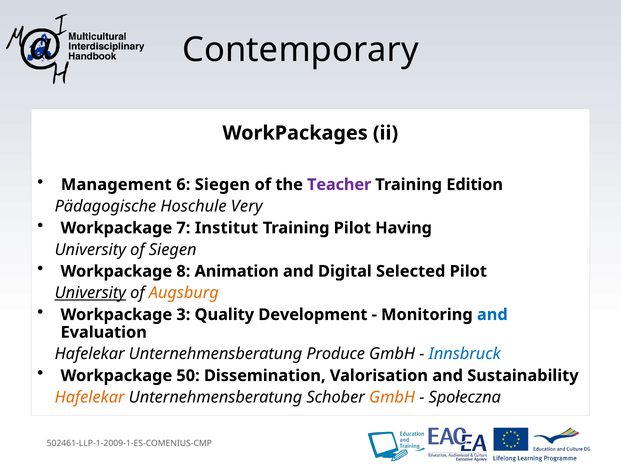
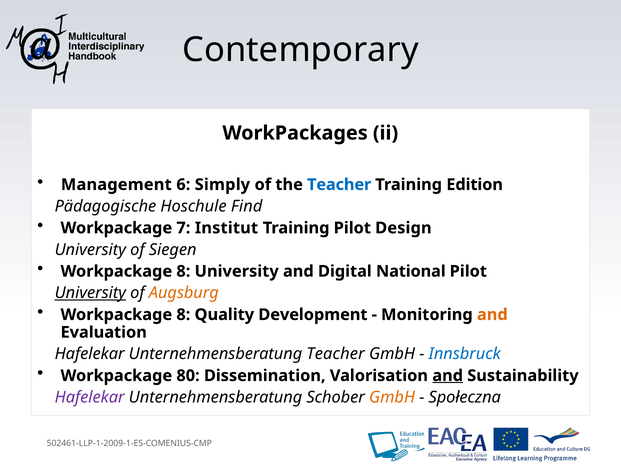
6 Siegen: Siegen -> Simply
Teacher at (339, 185) colour: purple -> blue
Very: Very -> Find
Having: Having -> Design
8 Animation: Animation -> University
Selected: Selected -> National
3 at (183, 315): 3 -> 8
and at (492, 315) colour: blue -> orange
Unternehmensberatung Produce: Produce -> Teacher
50: 50 -> 80
and at (448, 376) underline: none -> present
Hafelekar at (90, 398) colour: orange -> purple
